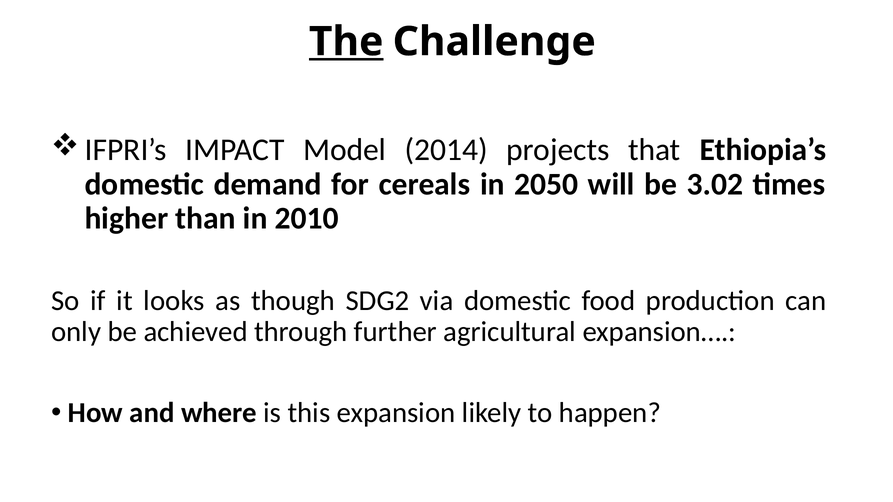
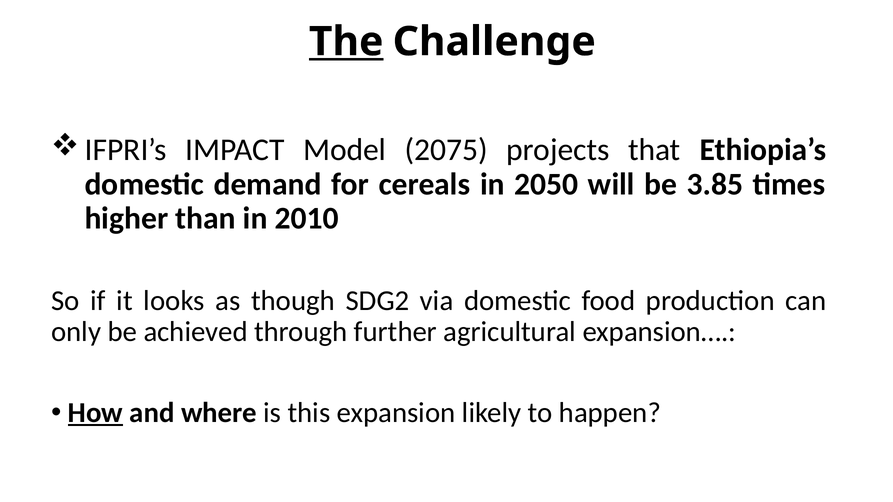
2014: 2014 -> 2075
3.02: 3.02 -> 3.85
How underline: none -> present
